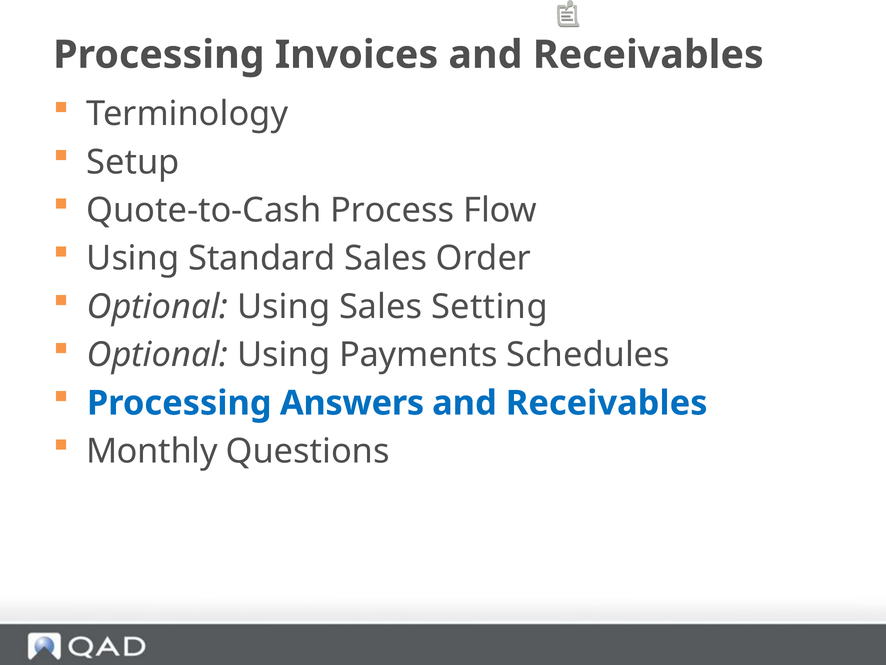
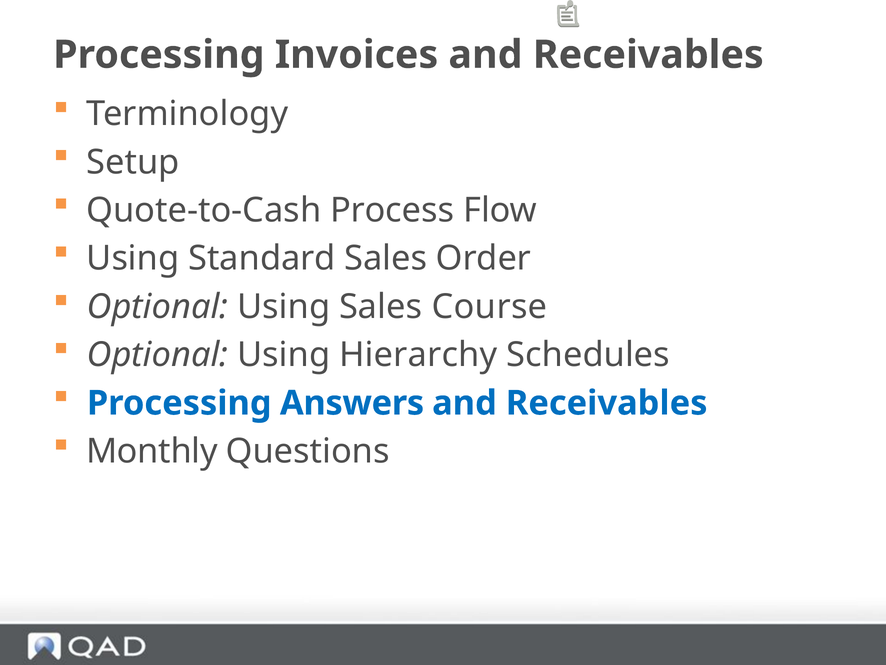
Setting: Setting -> Course
Payments: Payments -> Hierarchy
